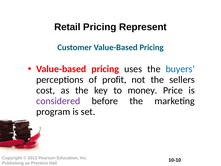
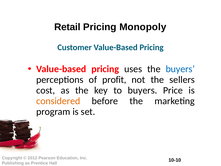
Represent: Represent -> Monopoly
to money: money -> buyers
considered colour: purple -> orange
